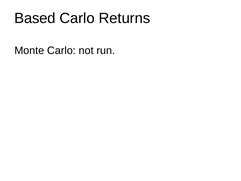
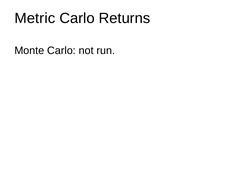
Based: Based -> Metric
